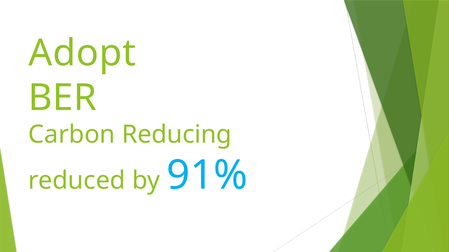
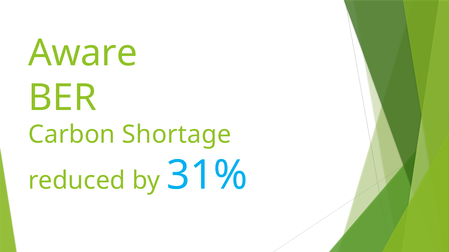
Adopt: Adopt -> Aware
Reducing: Reducing -> Shortage
91%: 91% -> 31%
